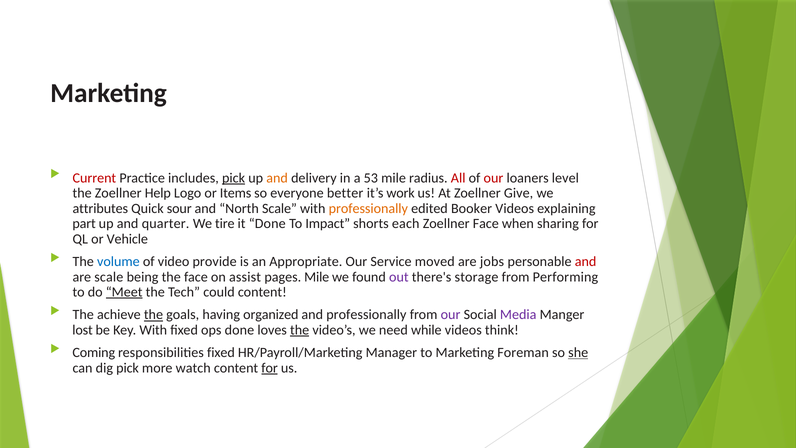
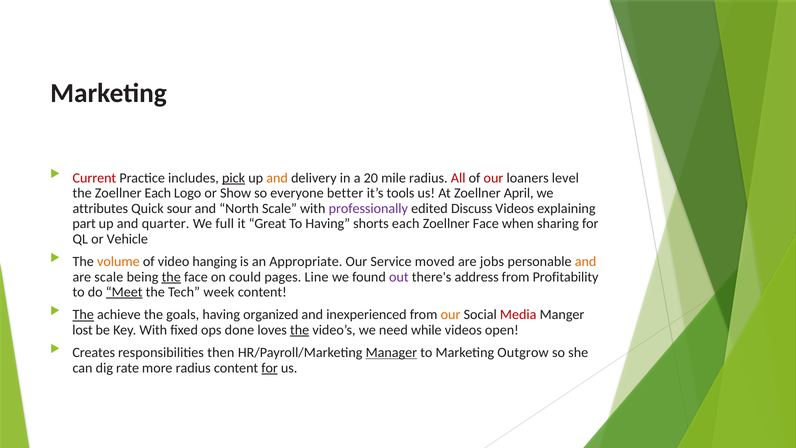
53: 53 -> 20
Zoellner Help: Help -> Each
Items: Items -> Show
work: work -> tools
Give: Give -> April
professionally at (368, 208) colour: orange -> purple
Booker: Booker -> Discuss
tire: tire -> full
it Done: Done -> Great
To Impact: Impact -> Having
volume colour: blue -> orange
provide: provide -> hanging
and at (586, 261) colour: red -> orange
the at (171, 277) underline: none -> present
assist: assist -> could
pages Mile: Mile -> Line
storage: storage -> address
Performing: Performing -> Profitability
could: could -> week
The at (83, 315) underline: none -> present
the at (153, 315) underline: present -> none
and professionally: professionally -> inexperienced
our at (451, 315) colour: purple -> orange
Media colour: purple -> red
think: think -> open
Coming: Coming -> Creates
responsibilities fixed: fixed -> then
Manager underline: none -> present
Foreman: Foreman -> Outgrow
she underline: present -> none
dig pick: pick -> rate
more watch: watch -> radius
